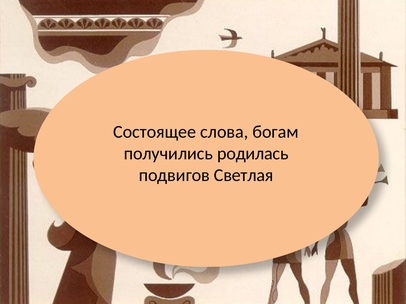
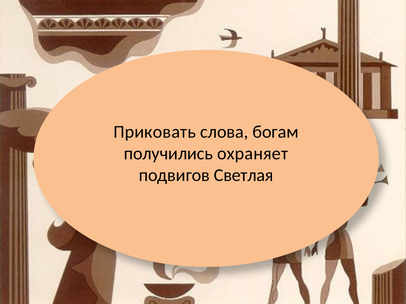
Состоящее: Состоящее -> Приковать
родилась: родилась -> охраняет
